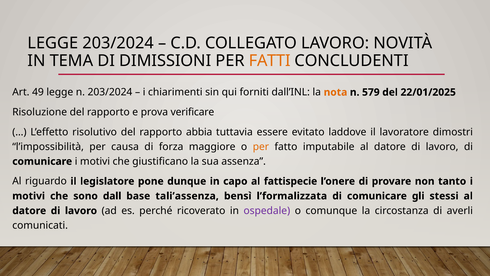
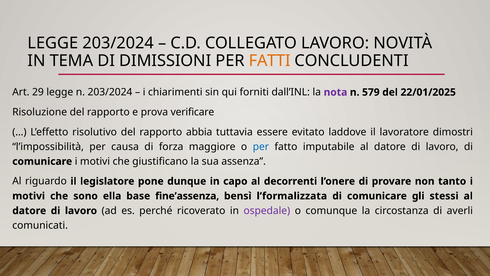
49: 49 -> 29
nota colour: orange -> purple
per at (261, 147) colour: orange -> blue
fattispecie: fattispecie -> decorrenti
dall: dall -> ella
tali’assenza: tali’assenza -> fine’assenza
